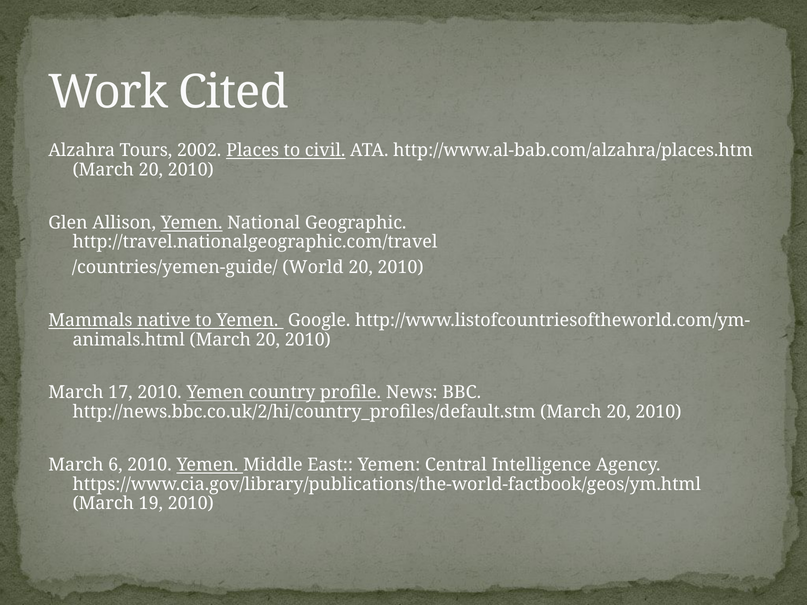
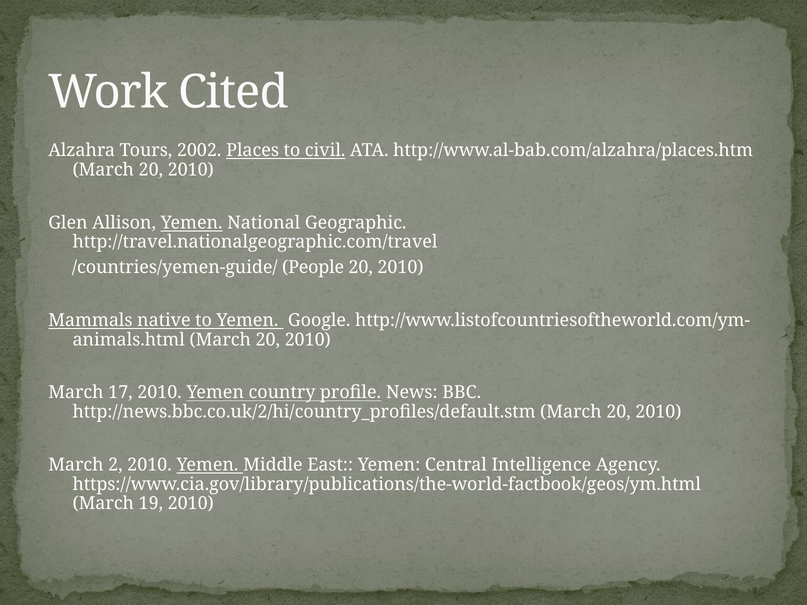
World: World -> People
6: 6 -> 2
